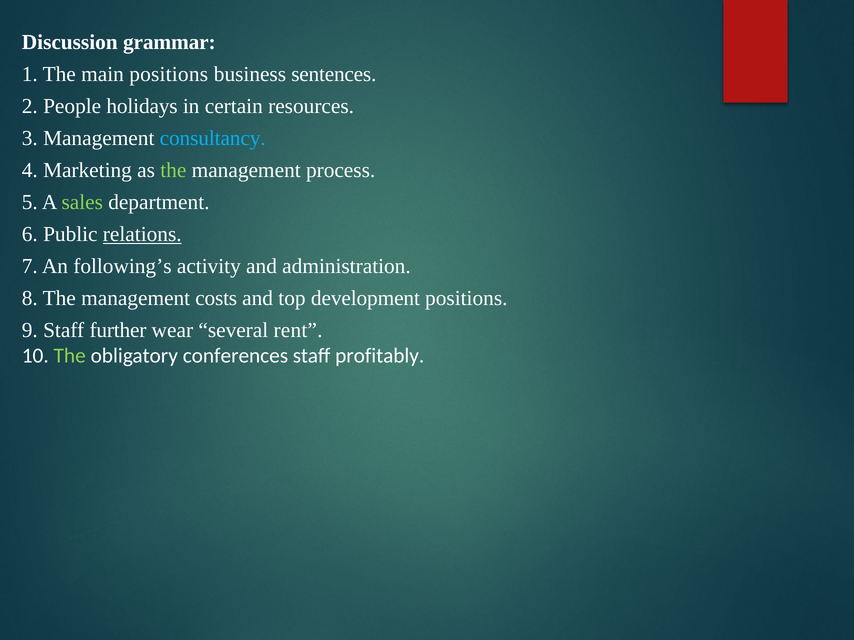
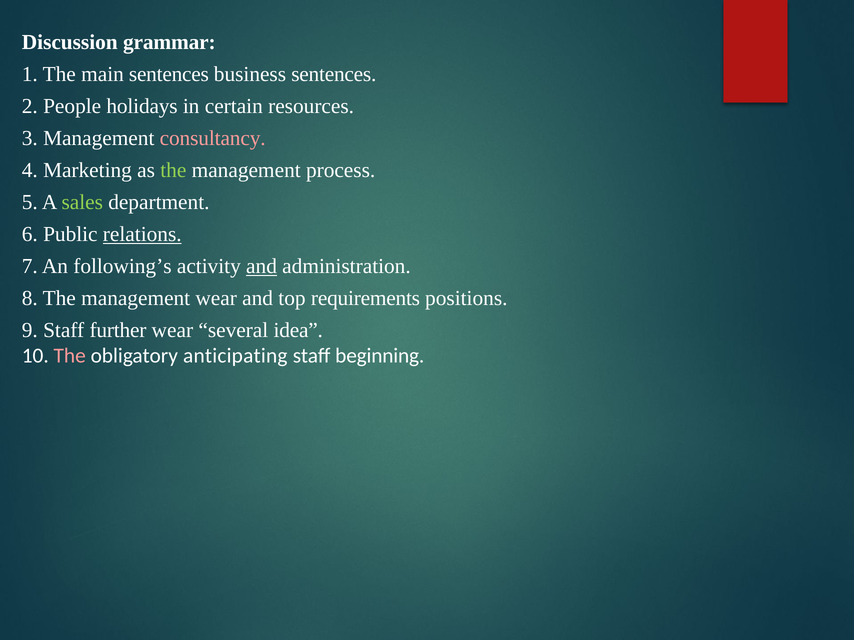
main positions: positions -> sentences
consultancy colour: light blue -> pink
and at (262, 267) underline: none -> present
management costs: costs -> wear
development: development -> requirements
rent: rent -> idea
The at (70, 356) colour: light green -> pink
conferences: conferences -> anticipating
profitably: profitably -> beginning
